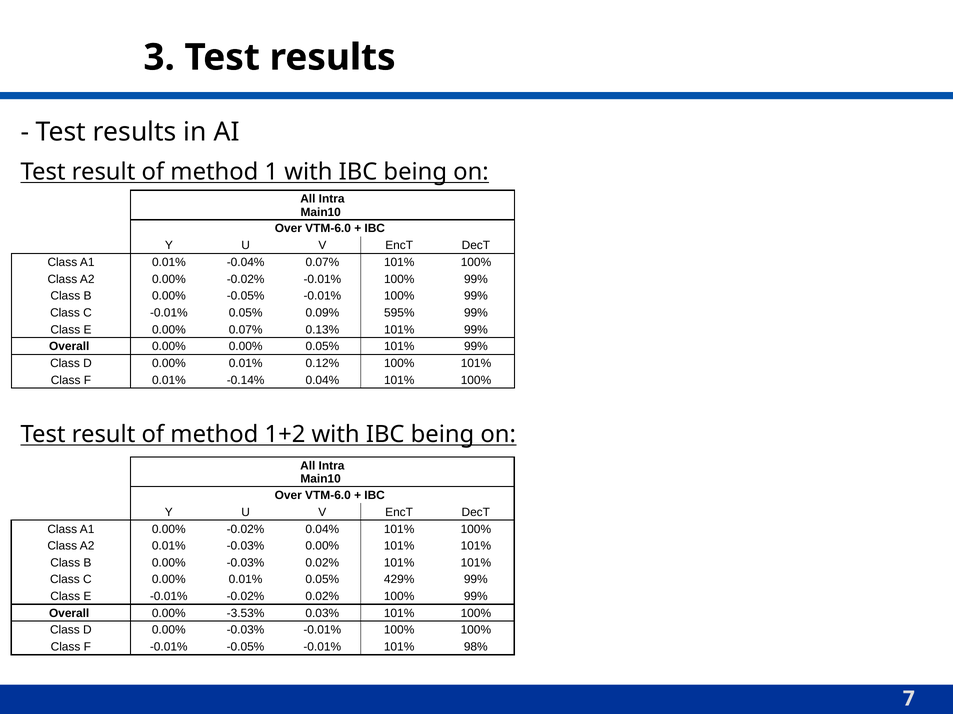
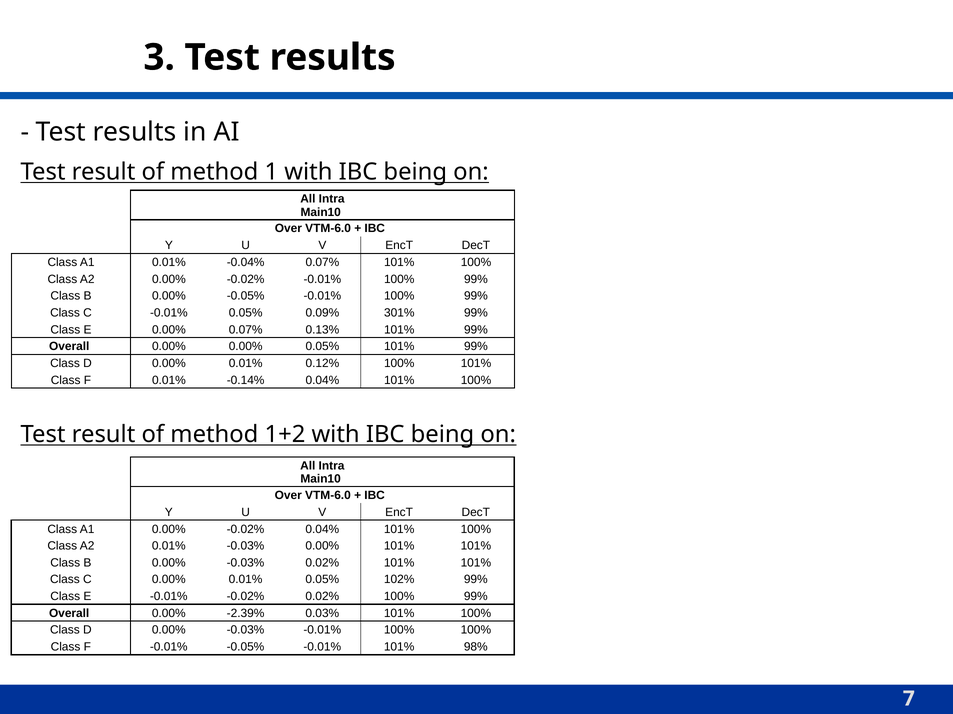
595%: 595% -> 301%
429%: 429% -> 102%
-3.53%: -3.53% -> -2.39%
